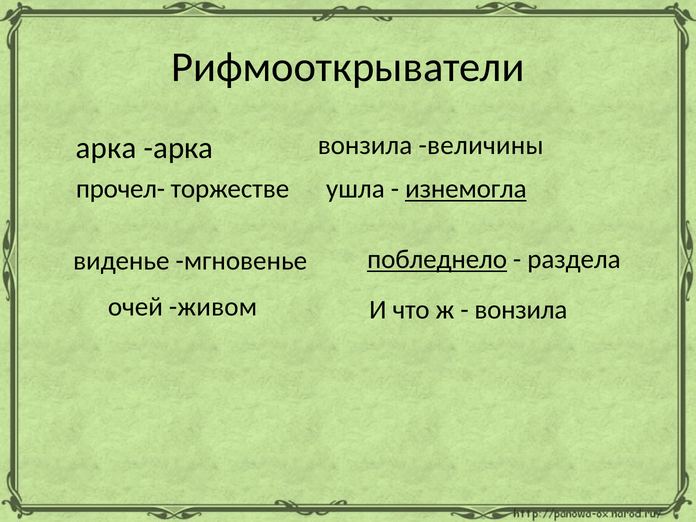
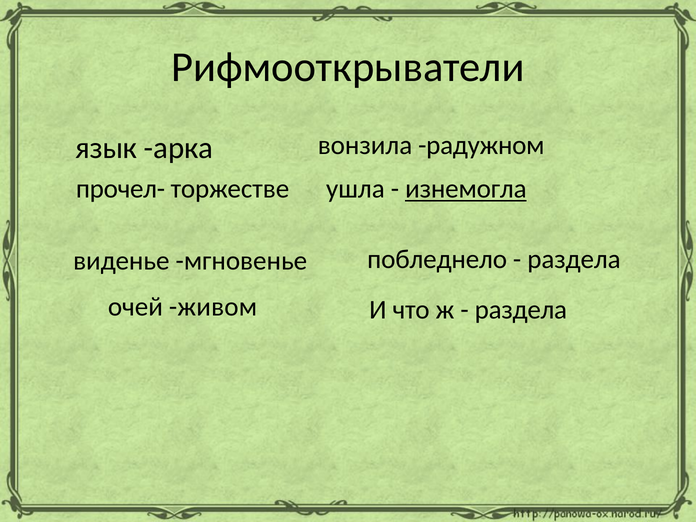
величины: величины -> радужном
арка at (106, 148): арка -> язык
побледнело underline: present -> none
вонзила at (521, 310): вонзила -> раздела
